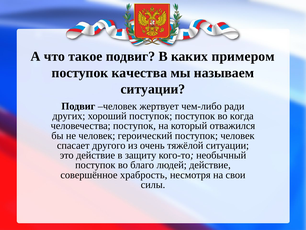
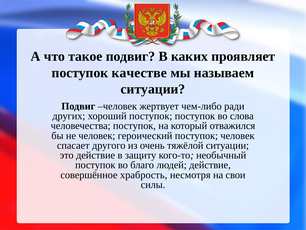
примером: примером -> проявляет
качества: качества -> качестве
когда: когда -> слова
